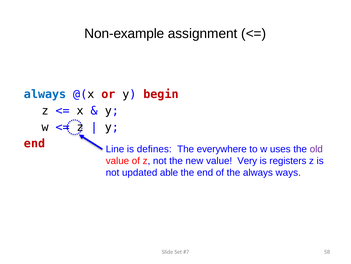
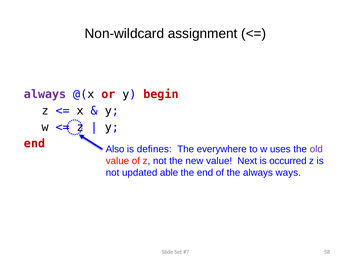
Non-example: Non-example -> Non-wildcard
always at (45, 94) colour: blue -> purple
Line: Line -> Also
Very: Very -> Next
registers: registers -> occurred
